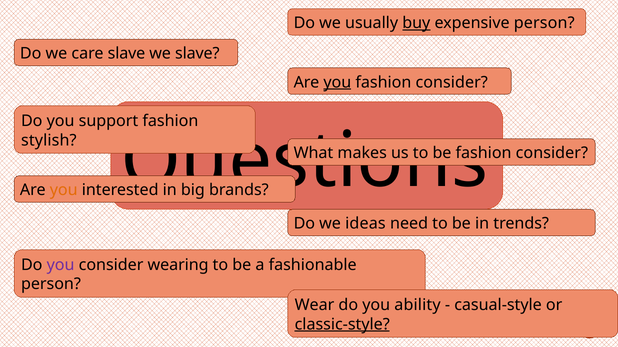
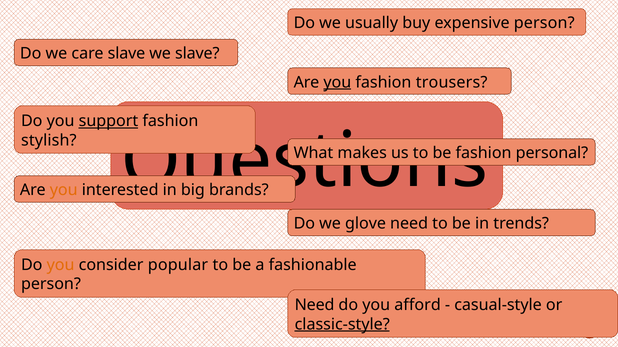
buy underline: present -> none
consider at (452, 82): consider -> trousers
support underline: none -> present
consider at (552, 153): consider -> personal
ideas: ideas -> glove
you at (61, 265) colour: purple -> orange
wearing: wearing -> popular
Wear at (314, 306): Wear -> Need
ability: ability -> afford
